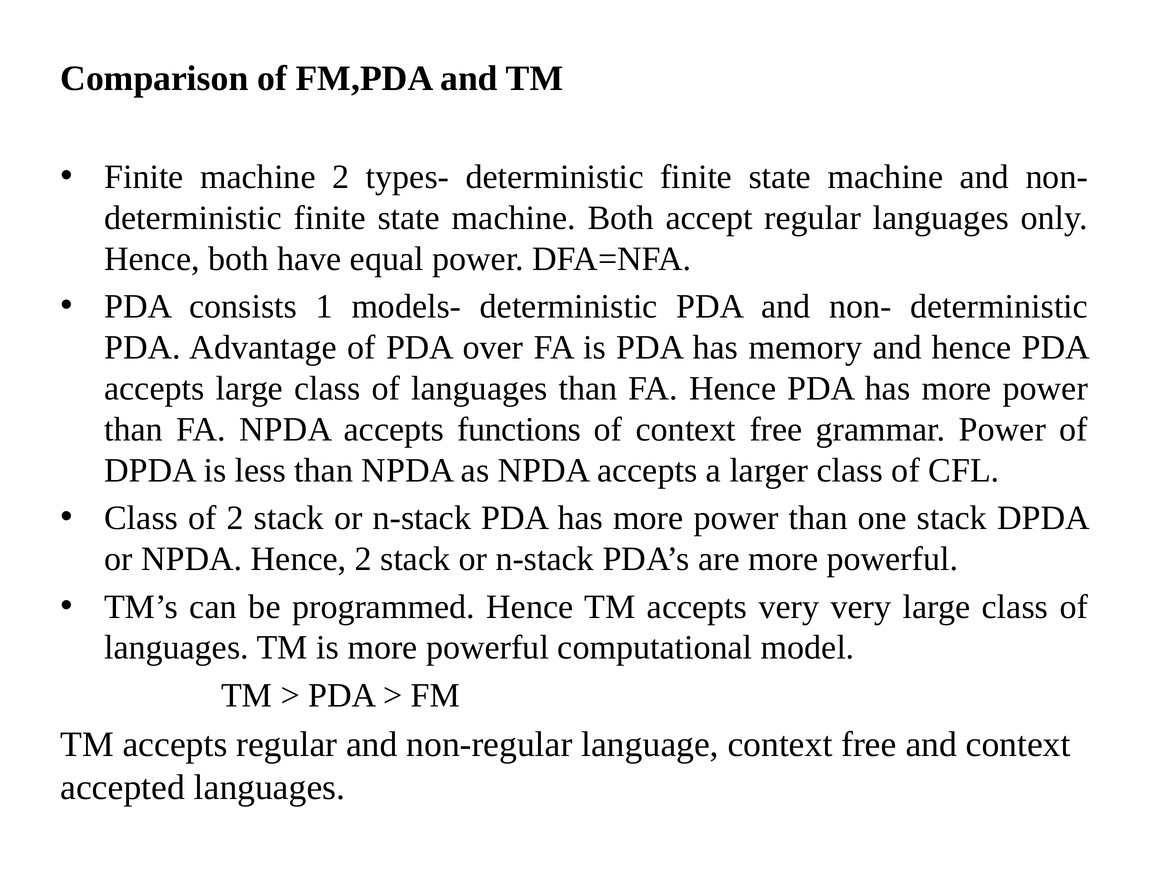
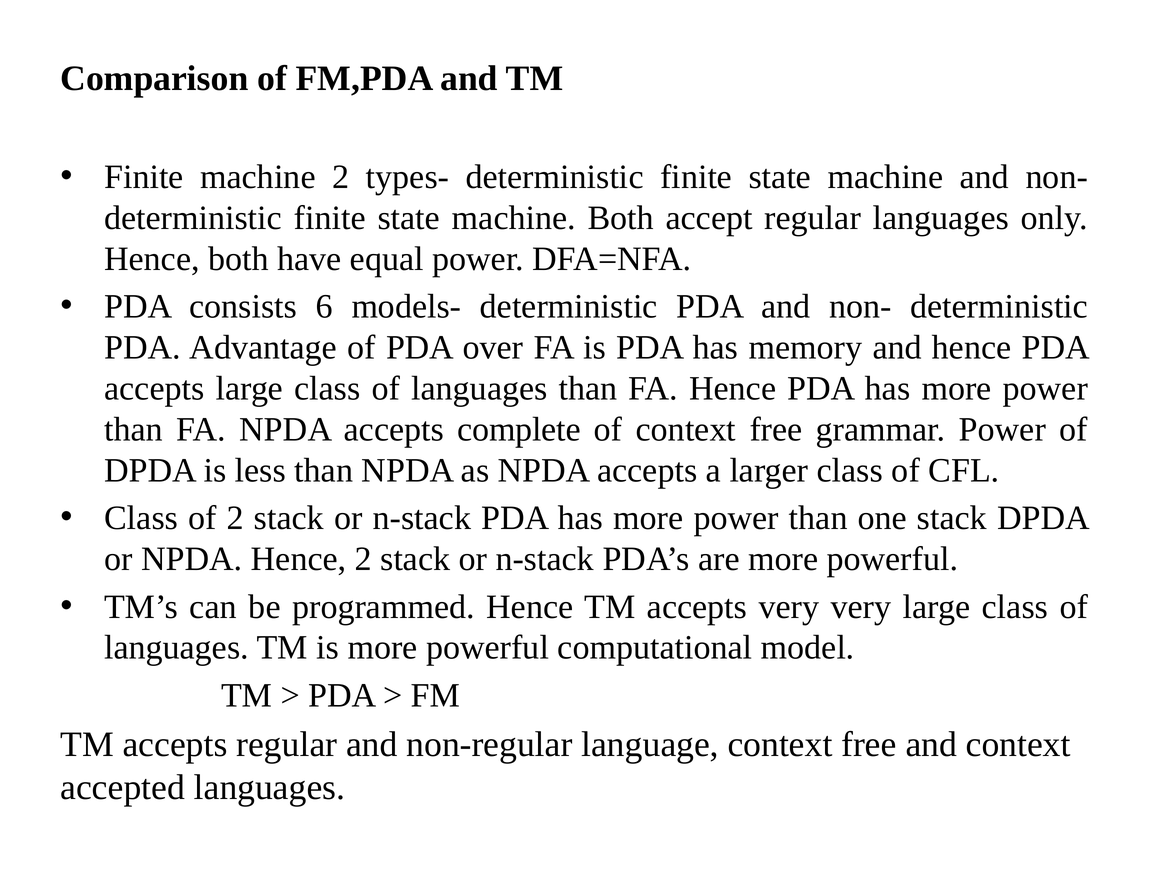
1: 1 -> 6
functions: functions -> complete
